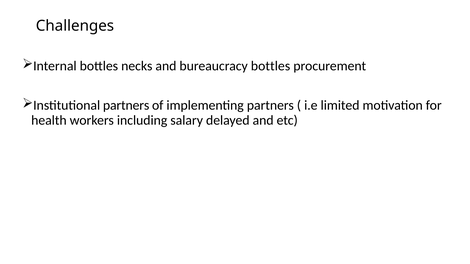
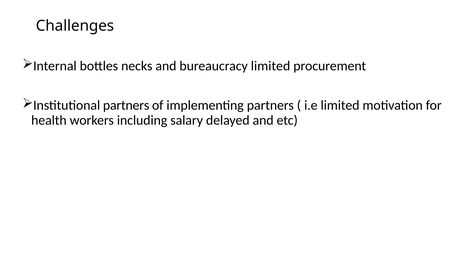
bureaucracy bottles: bottles -> limited
